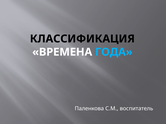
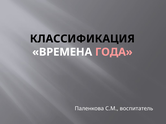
ГОДА colour: light blue -> pink
